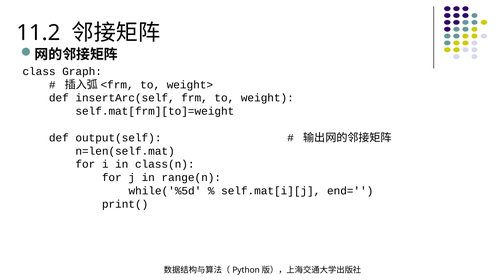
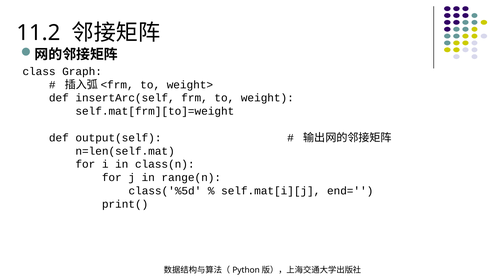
while('%5d: while('%5d -> class('%5d
